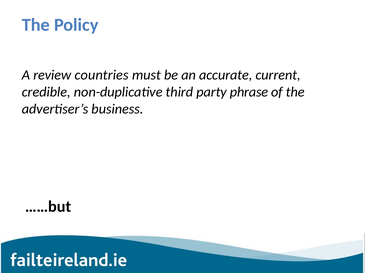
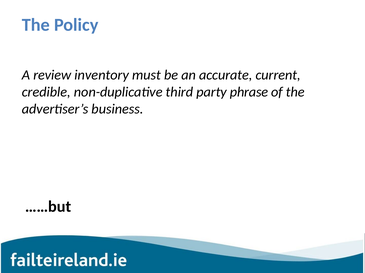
countries: countries -> inventory
